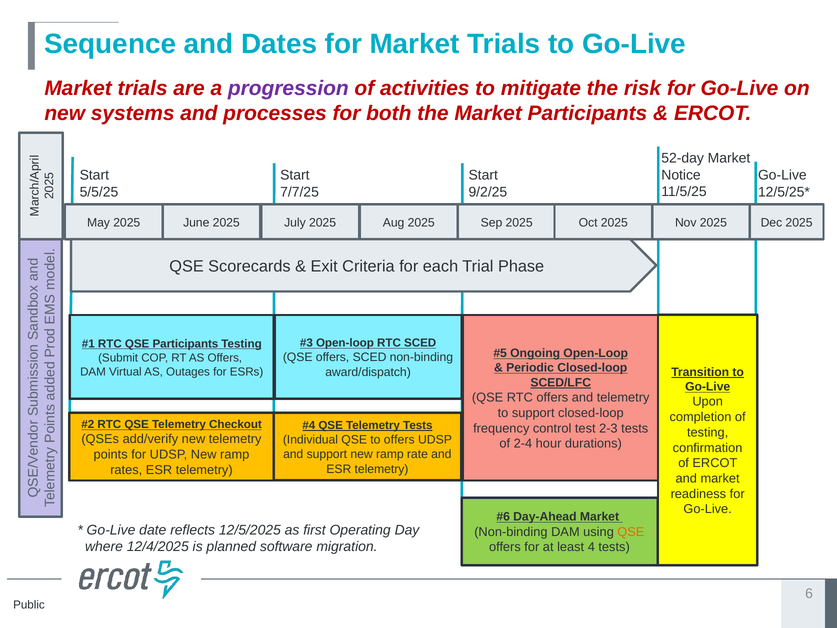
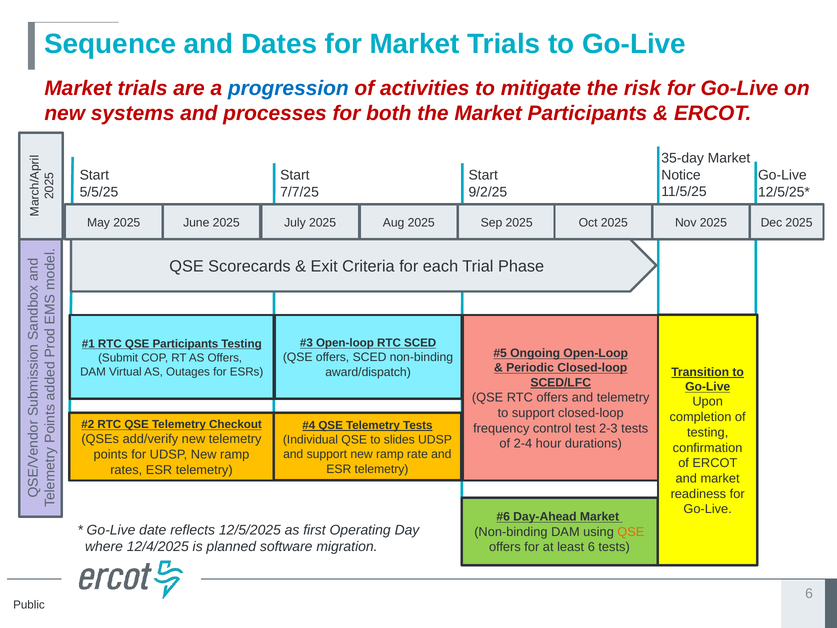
progression colour: purple -> blue
52-day: 52-day -> 35-day
to offers: offers -> slides
least 4: 4 -> 6
